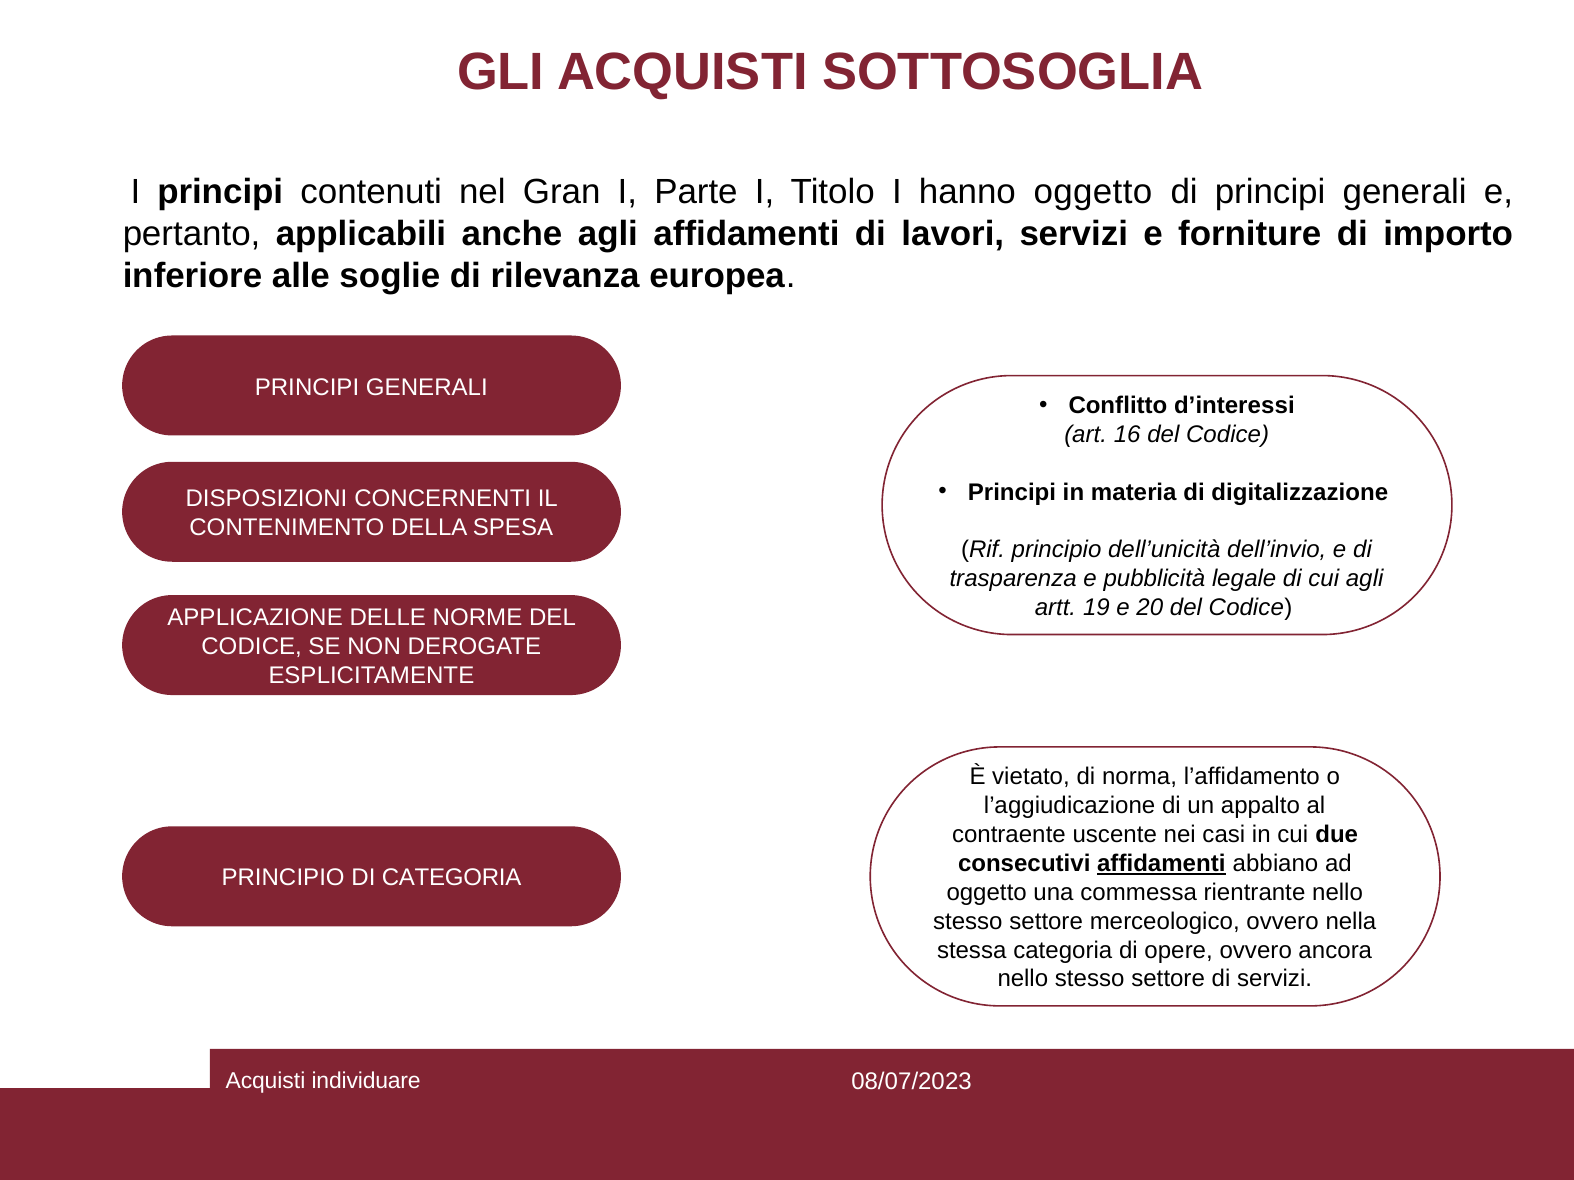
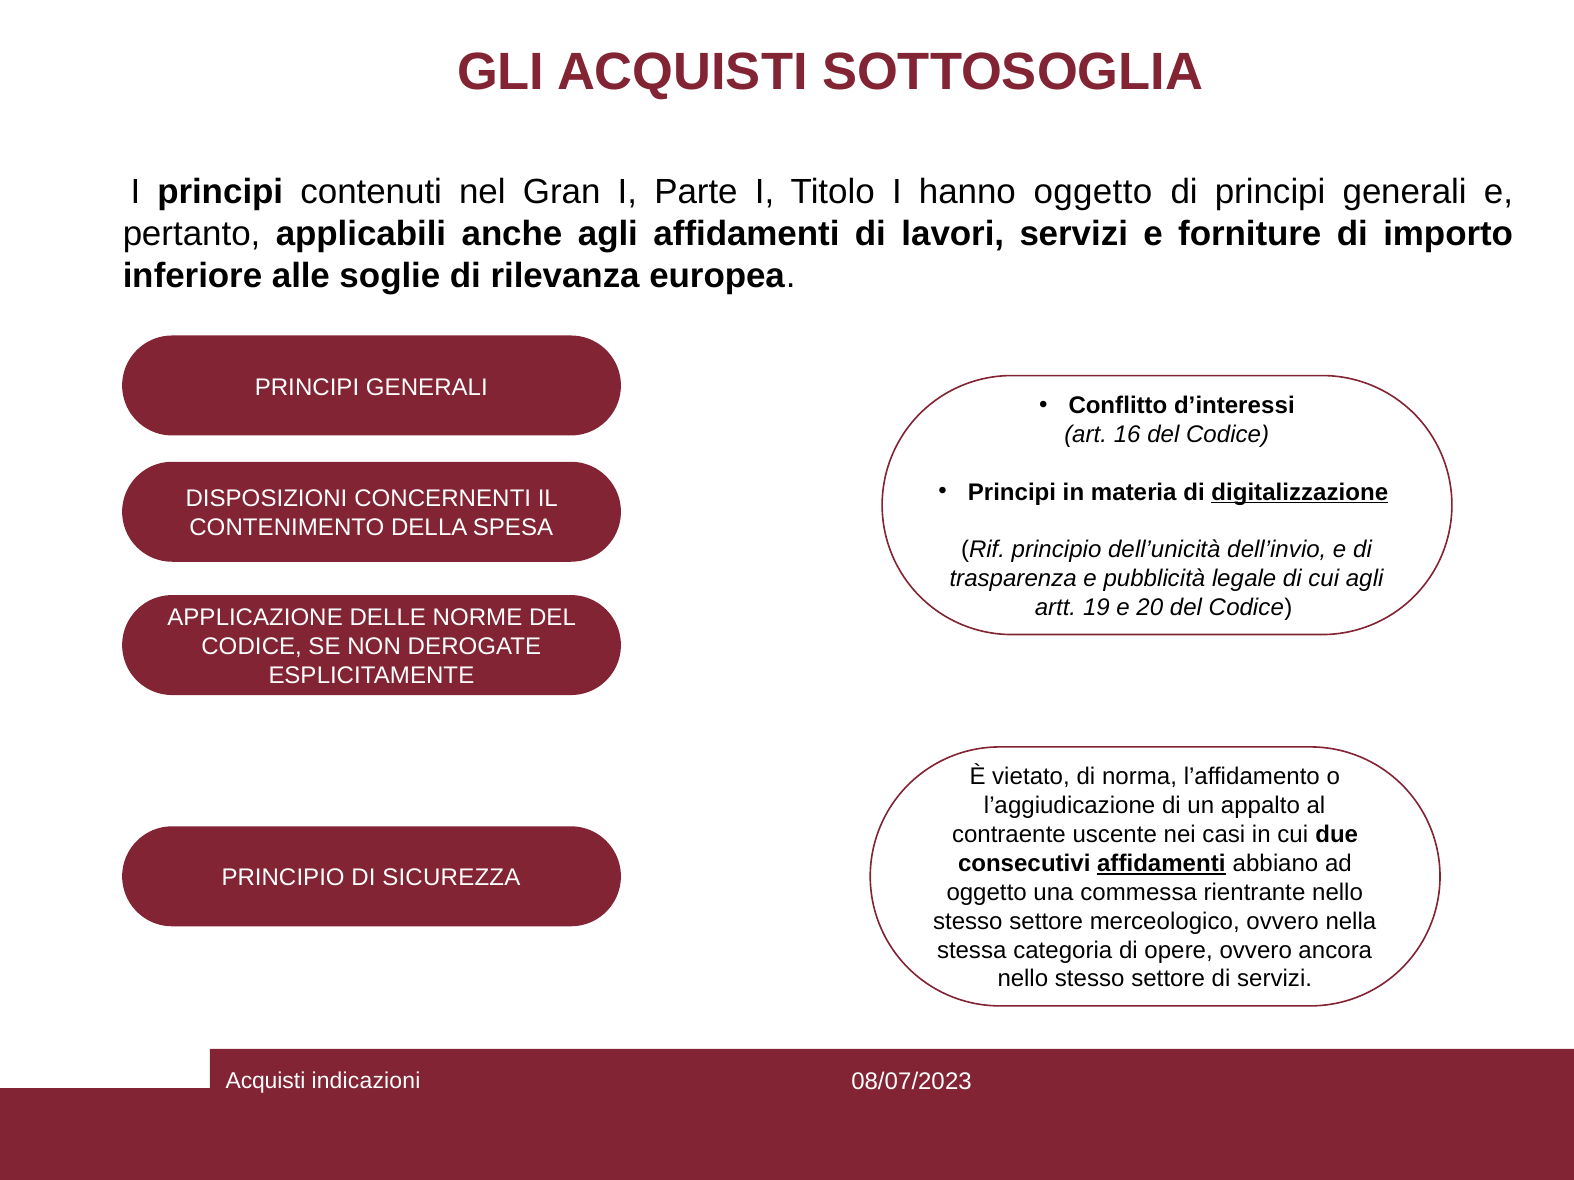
digitalizzazione underline: none -> present
DI CATEGORIA: CATEGORIA -> SICUREZZA
individuare: individuare -> indicazioni
